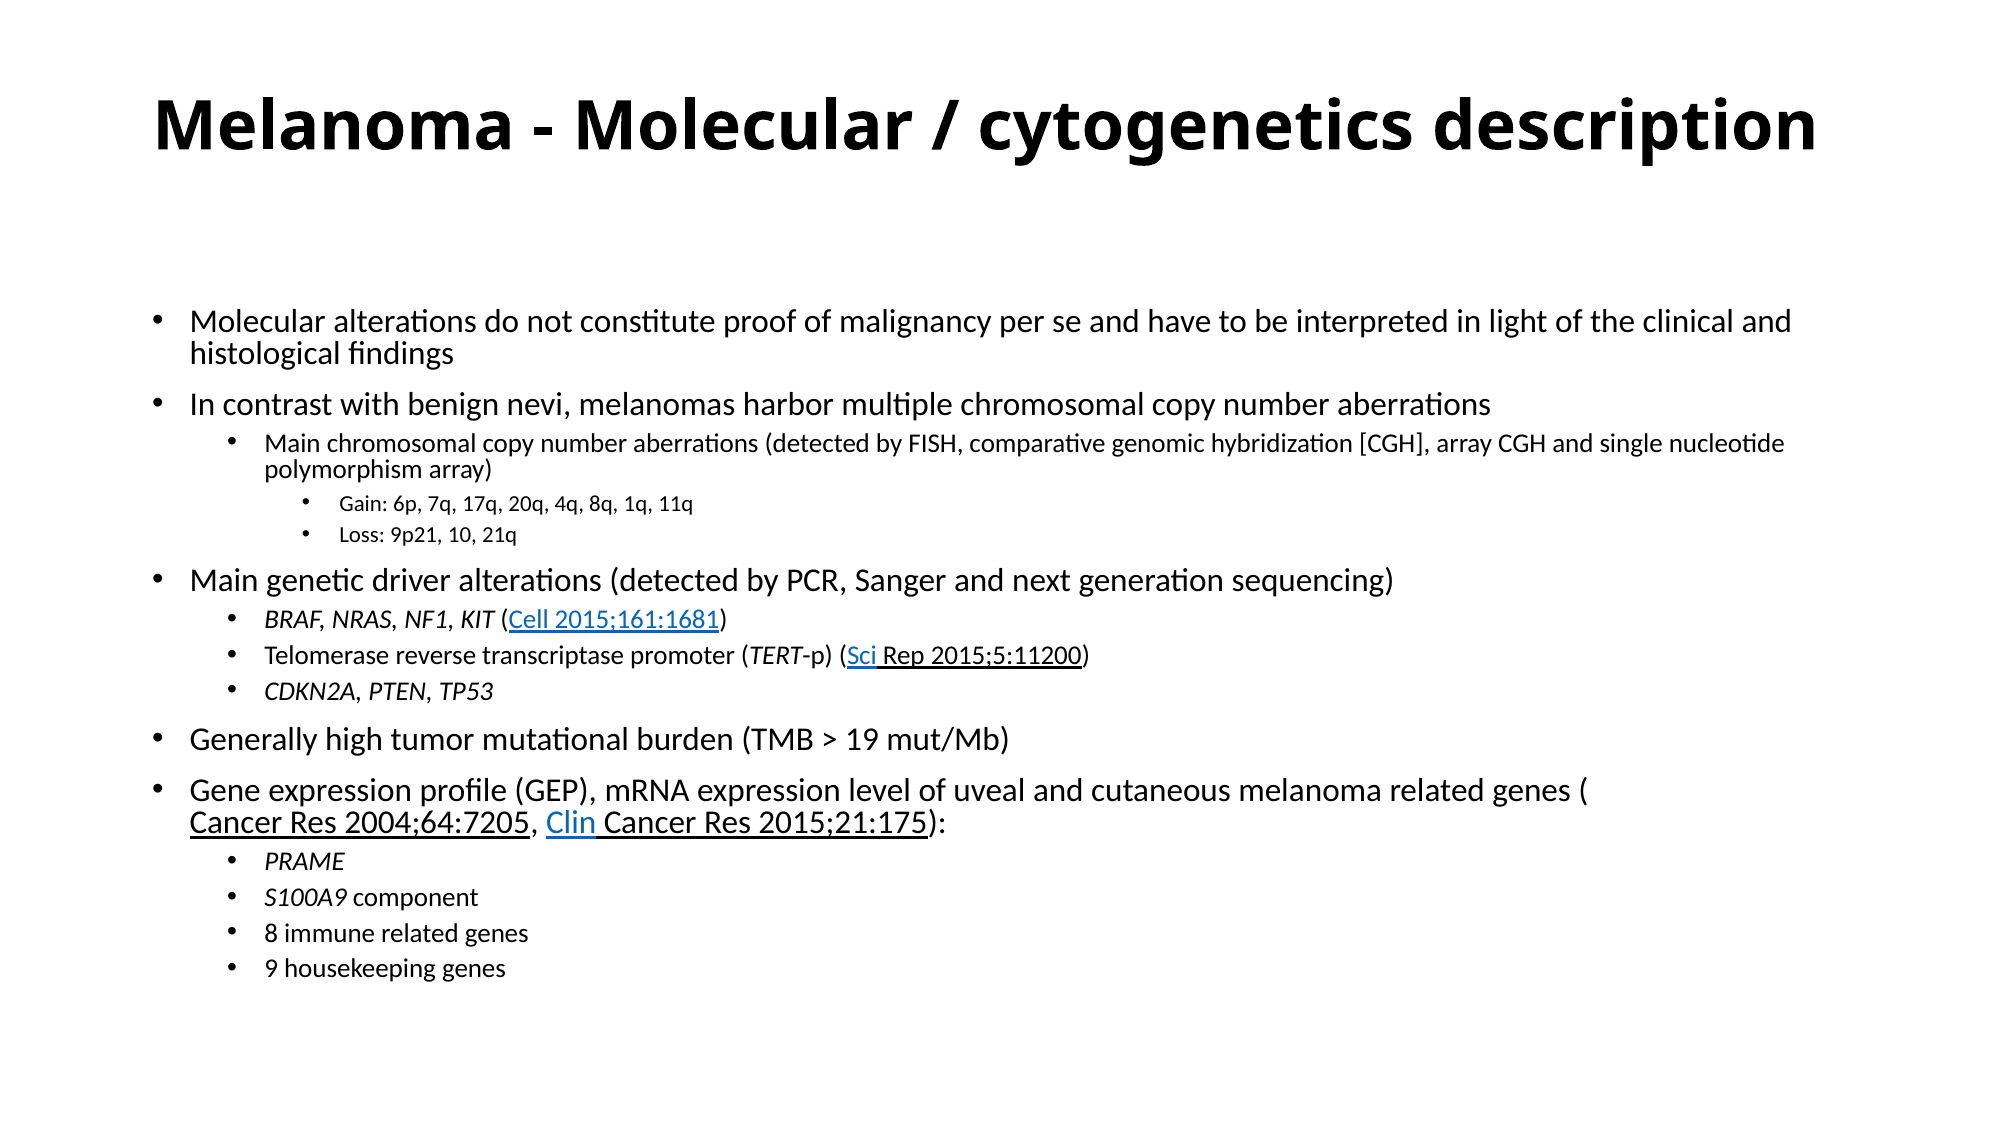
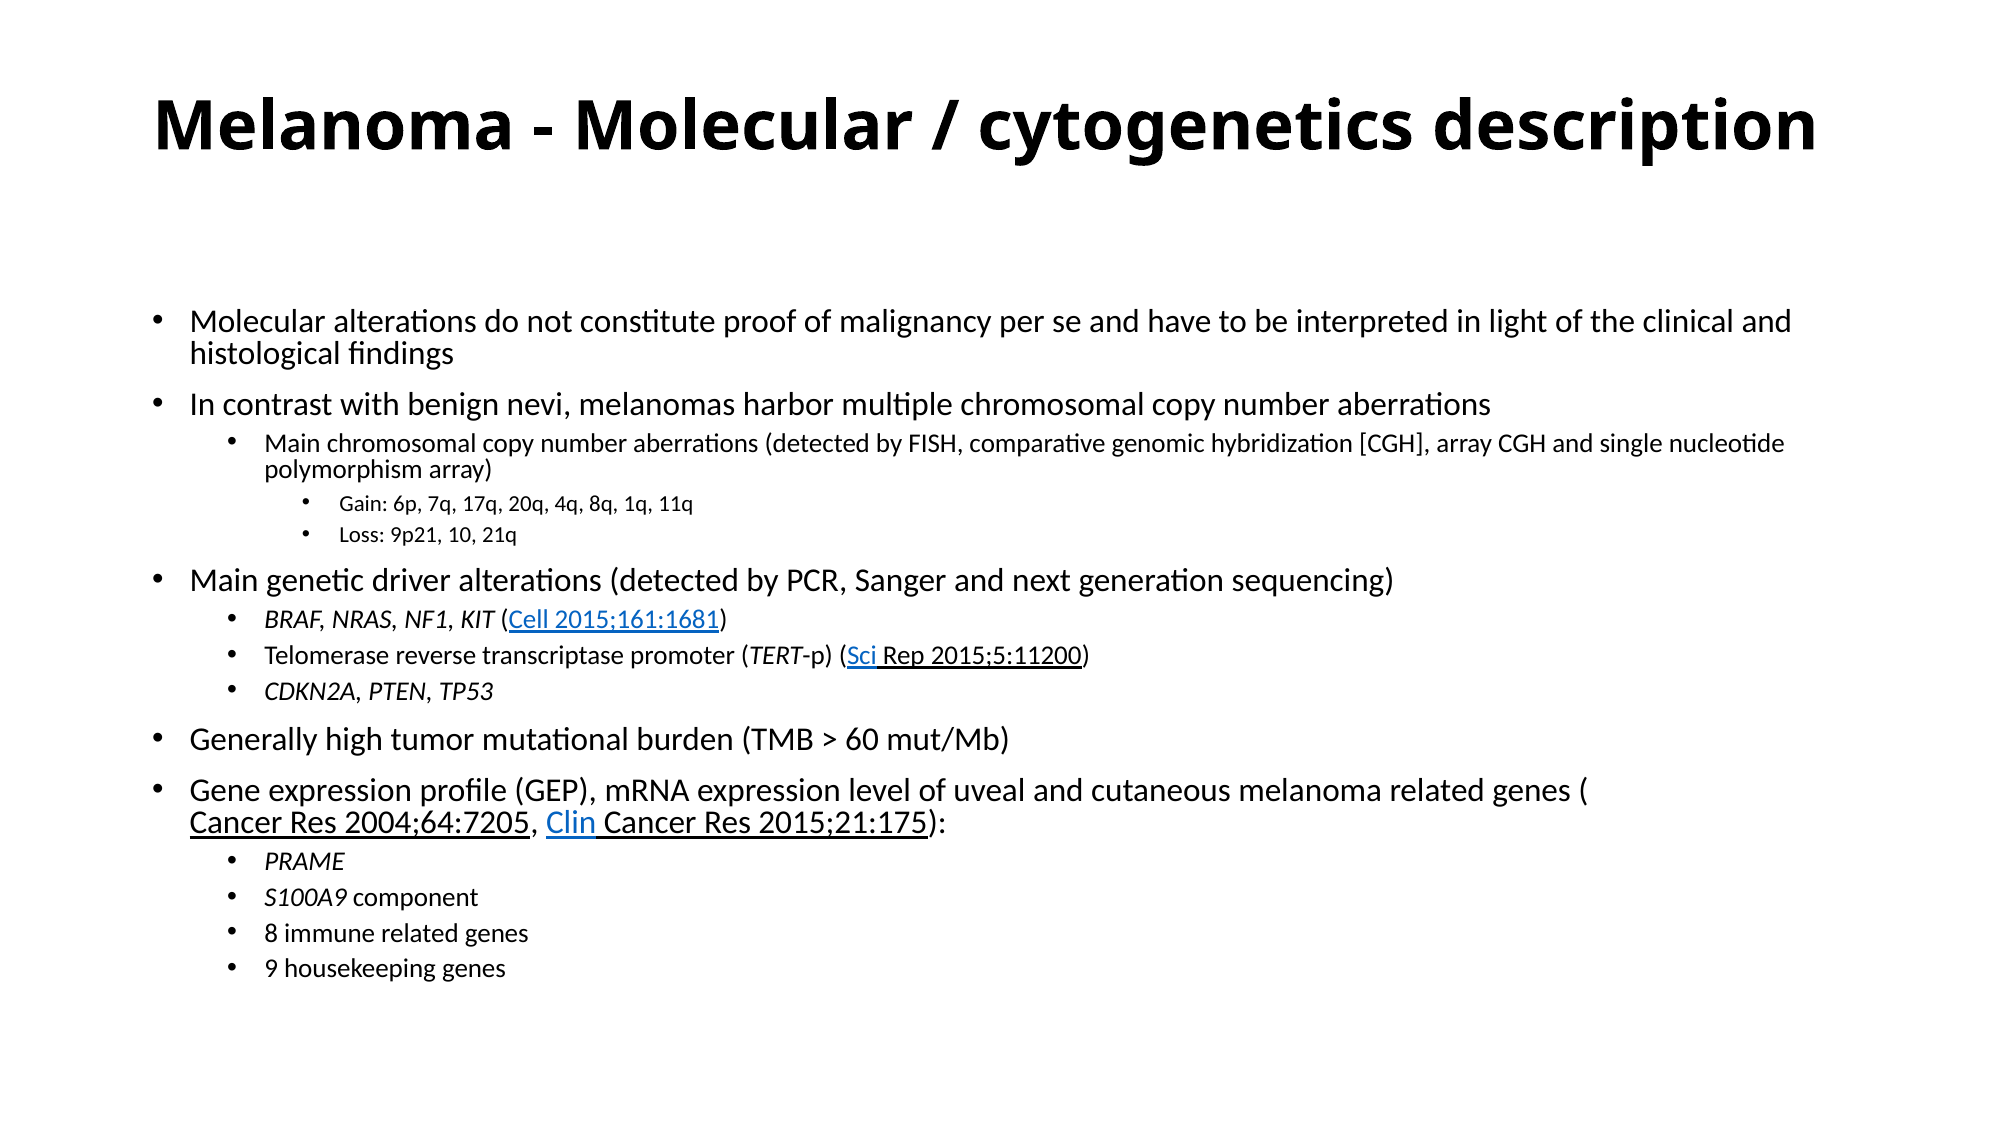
19: 19 -> 60
